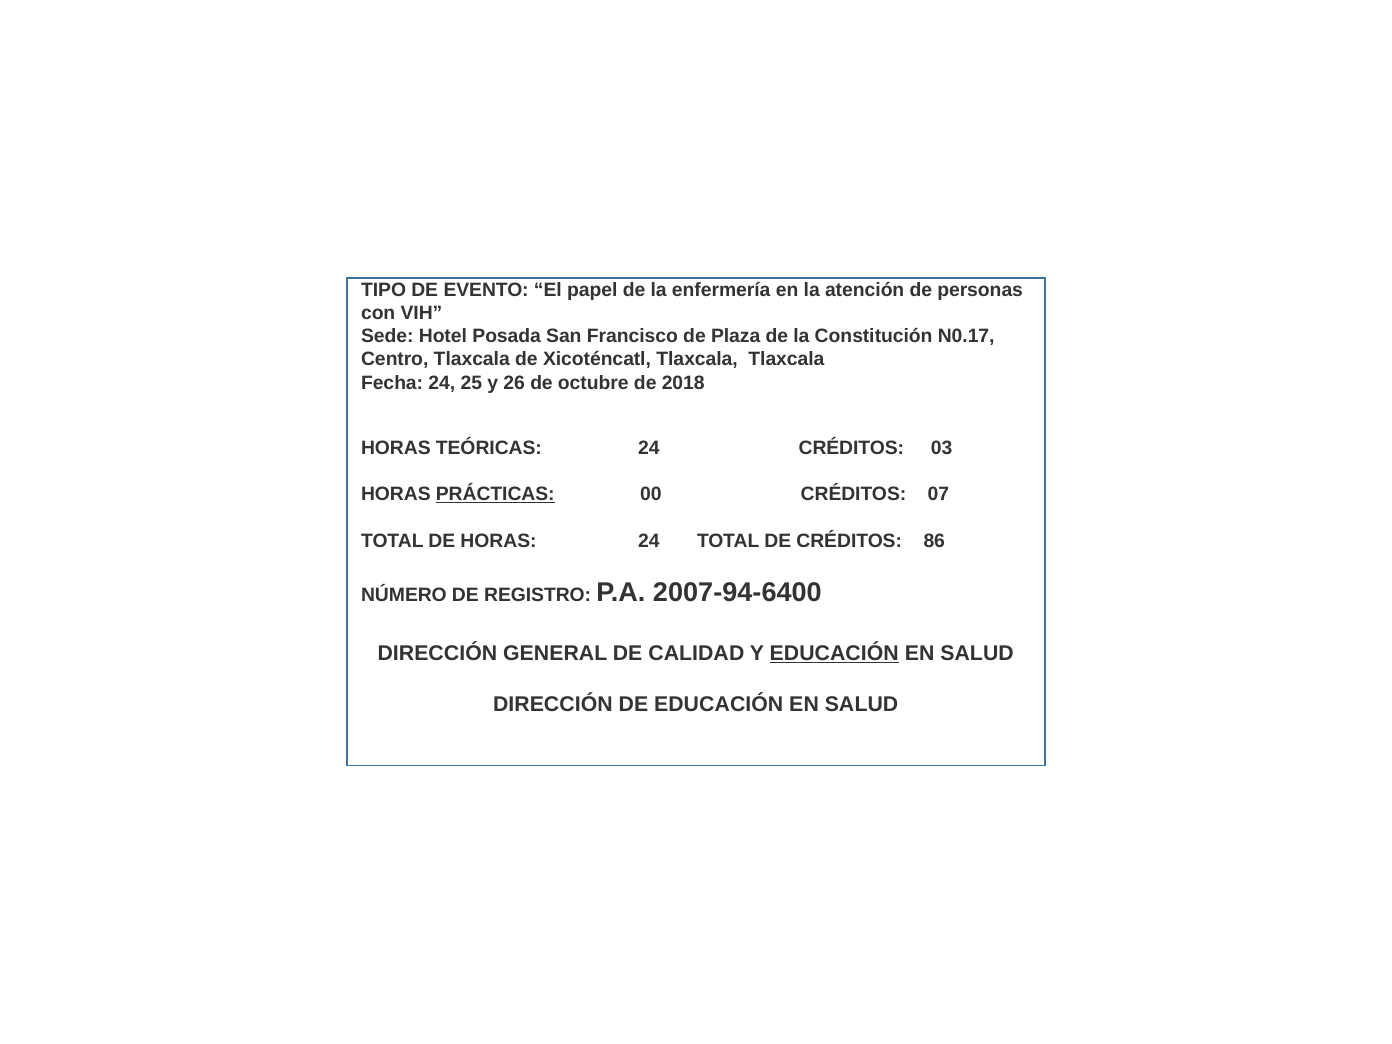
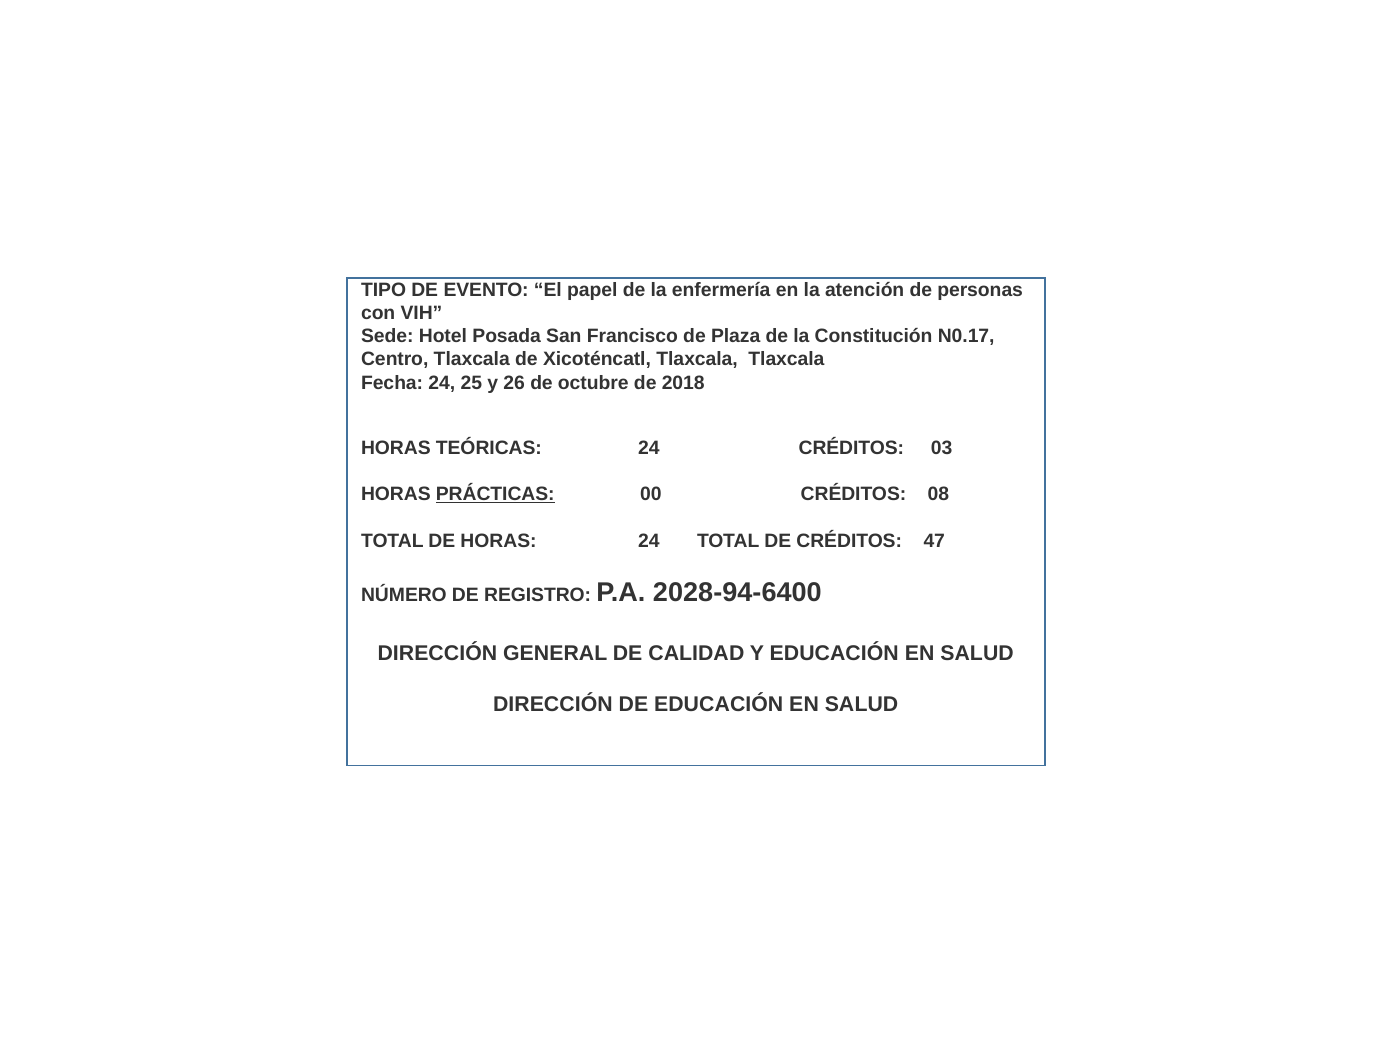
07: 07 -> 08
86: 86 -> 47
2007-94-6400: 2007-94-6400 -> 2028-94-6400
EDUCACIÓN at (834, 654) underline: present -> none
